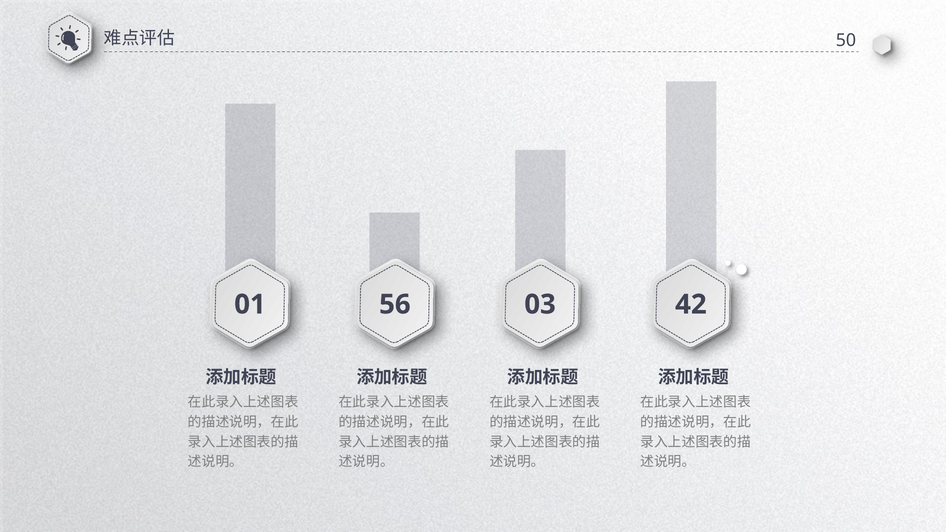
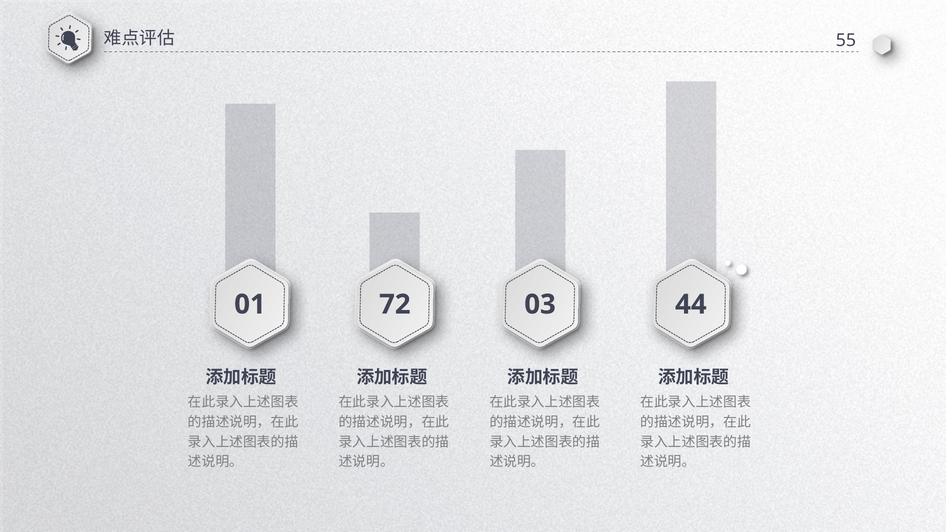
50: 50 -> 55
56: 56 -> 72
42: 42 -> 44
